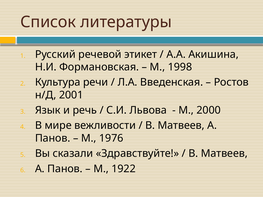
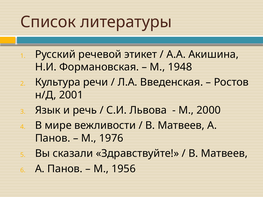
1998: 1998 -> 1948
1922: 1922 -> 1956
